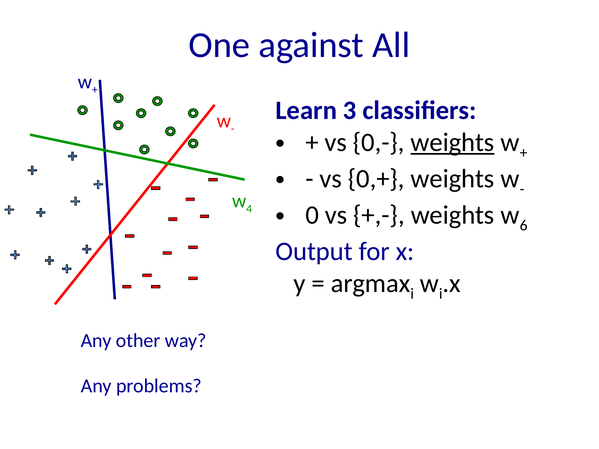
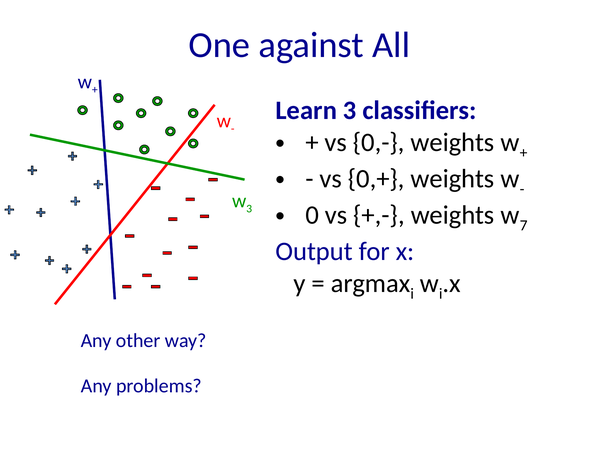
weights at (453, 143) underline: present -> none
4 at (249, 209): 4 -> 3
6: 6 -> 7
